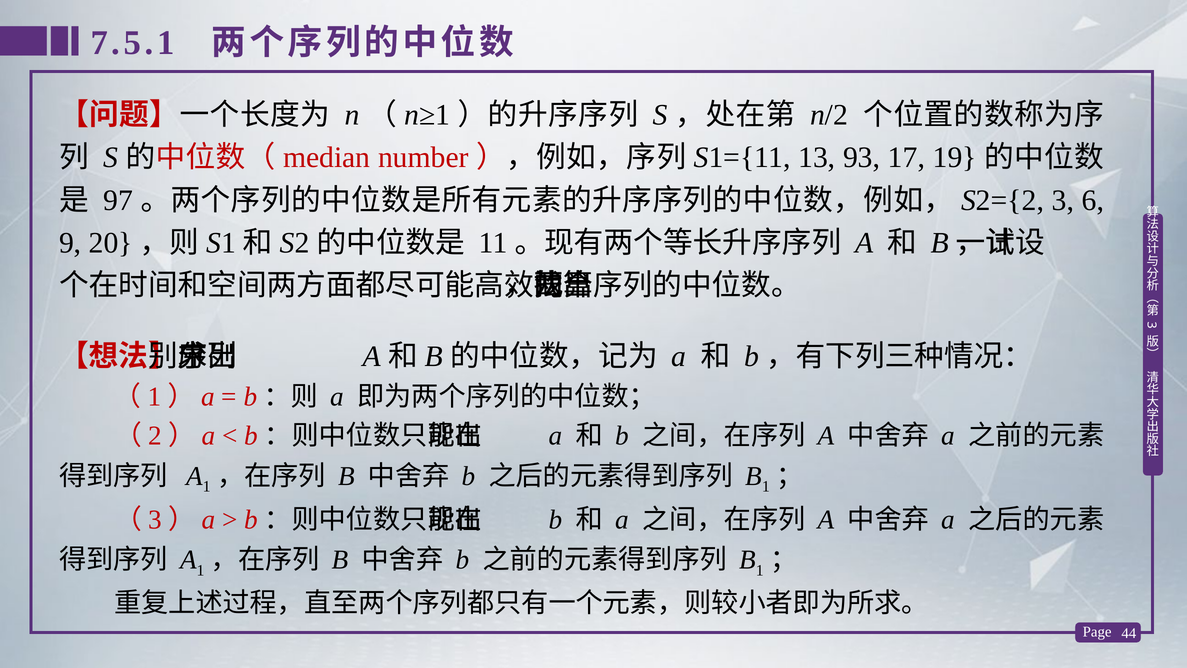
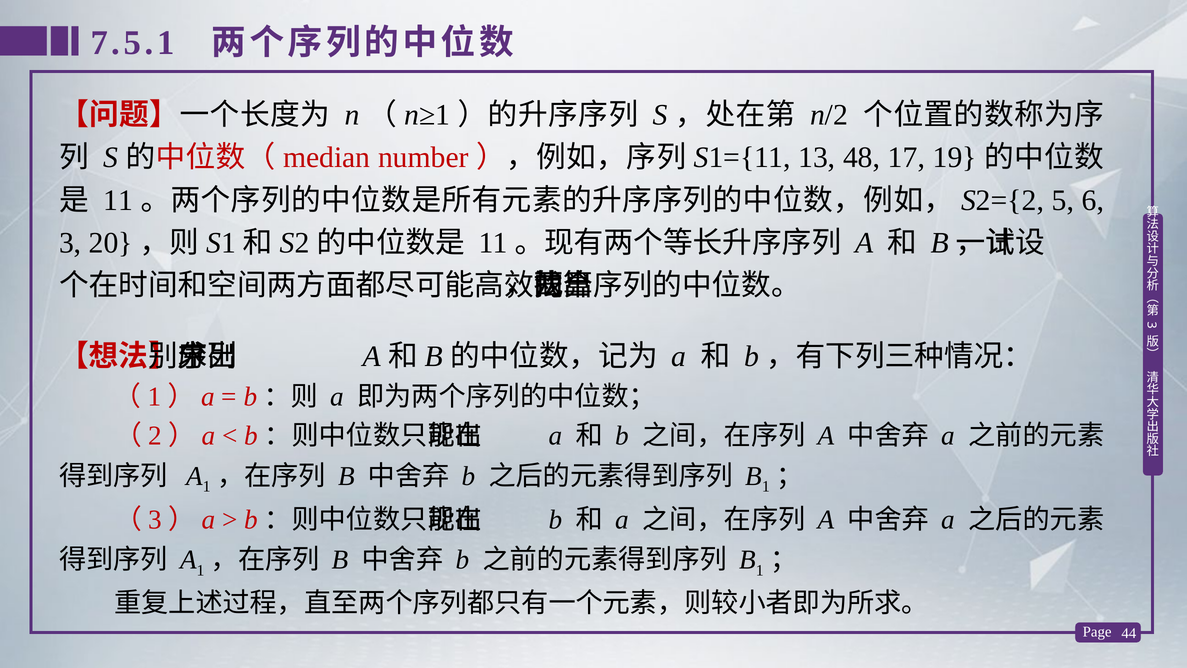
93: 93 -> 48
97: 97 -> 11
3 at (1063, 200): 3 -> 5
9 at (70, 243): 9 -> 3
